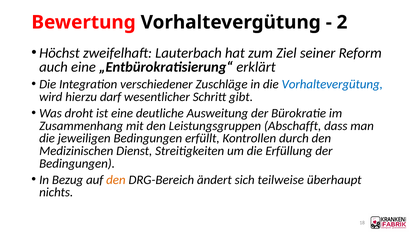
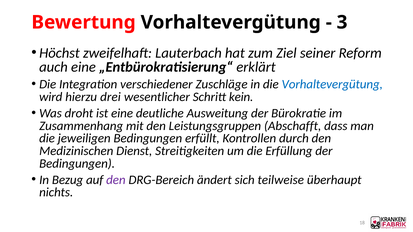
2: 2 -> 3
darf: darf -> drei
gibt: gibt -> kein
den at (116, 180) colour: orange -> purple
